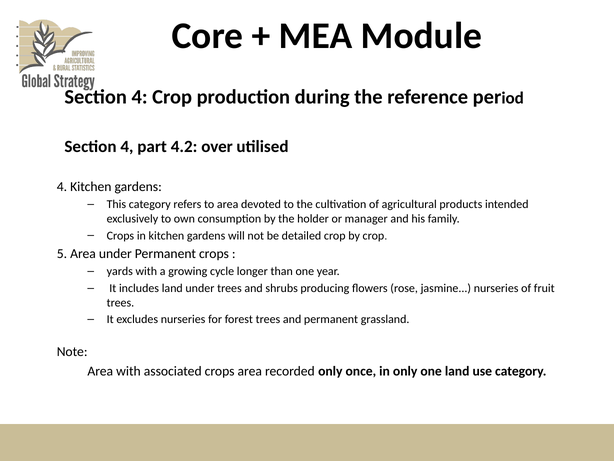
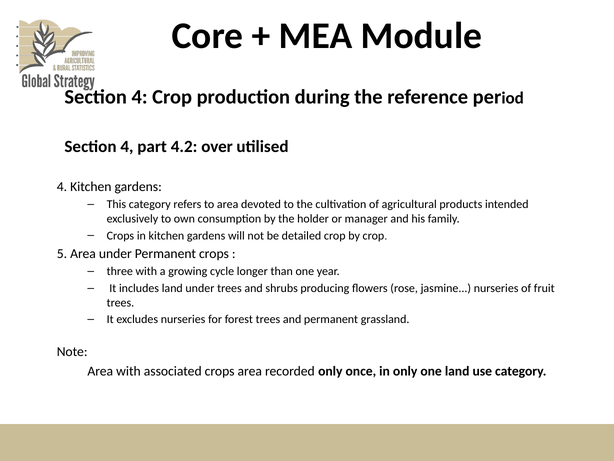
yards: yards -> three
